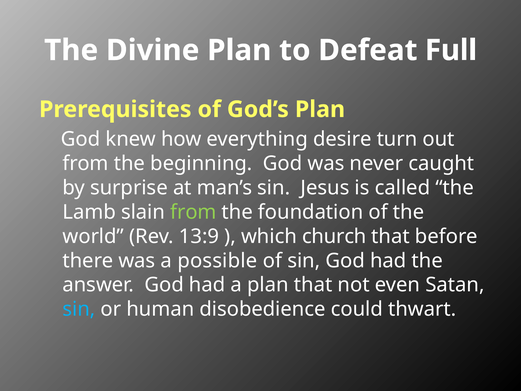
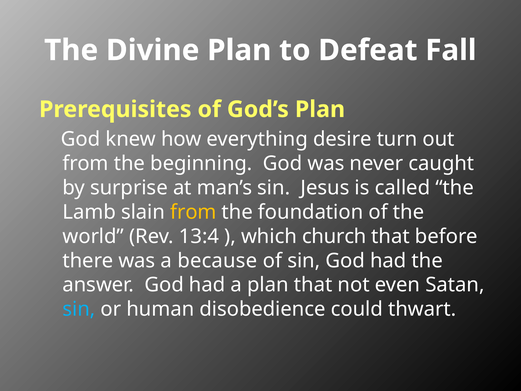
Full: Full -> Fall
from at (193, 212) colour: light green -> yellow
13:9: 13:9 -> 13:4
possible: possible -> because
